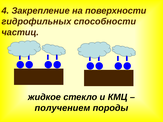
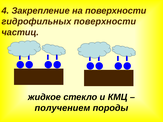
гидрофильных способности: способности -> поверхности
